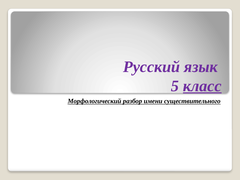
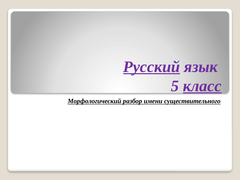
Русский underline: none -> present
